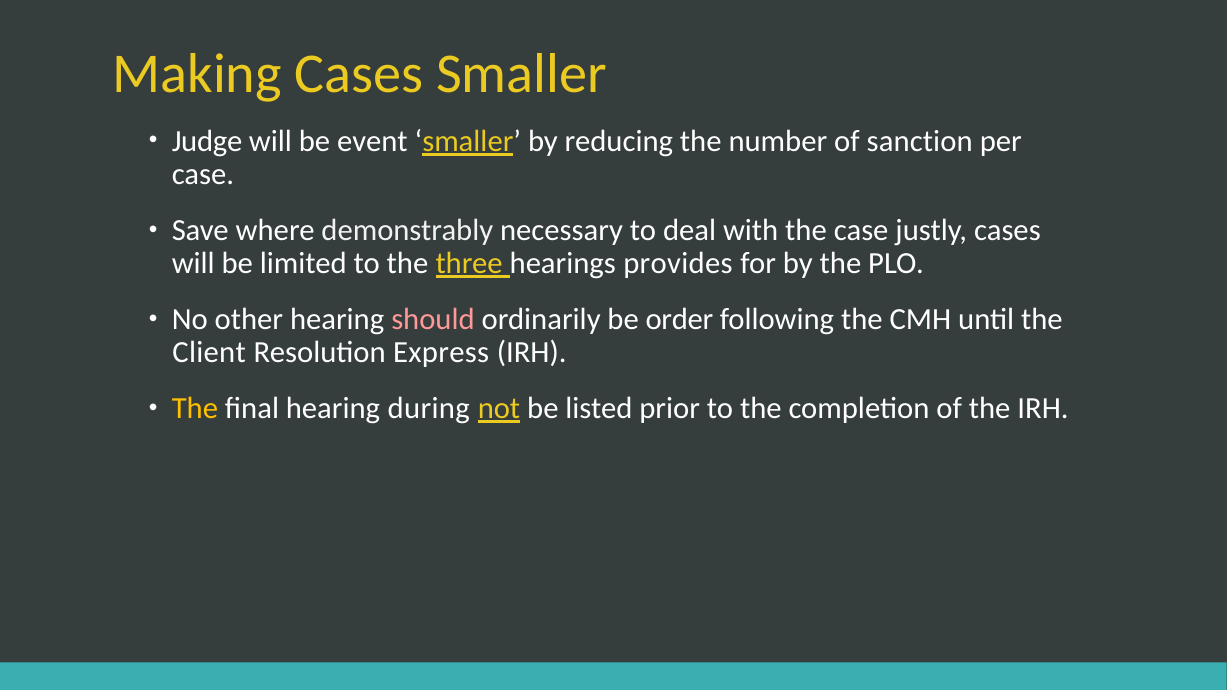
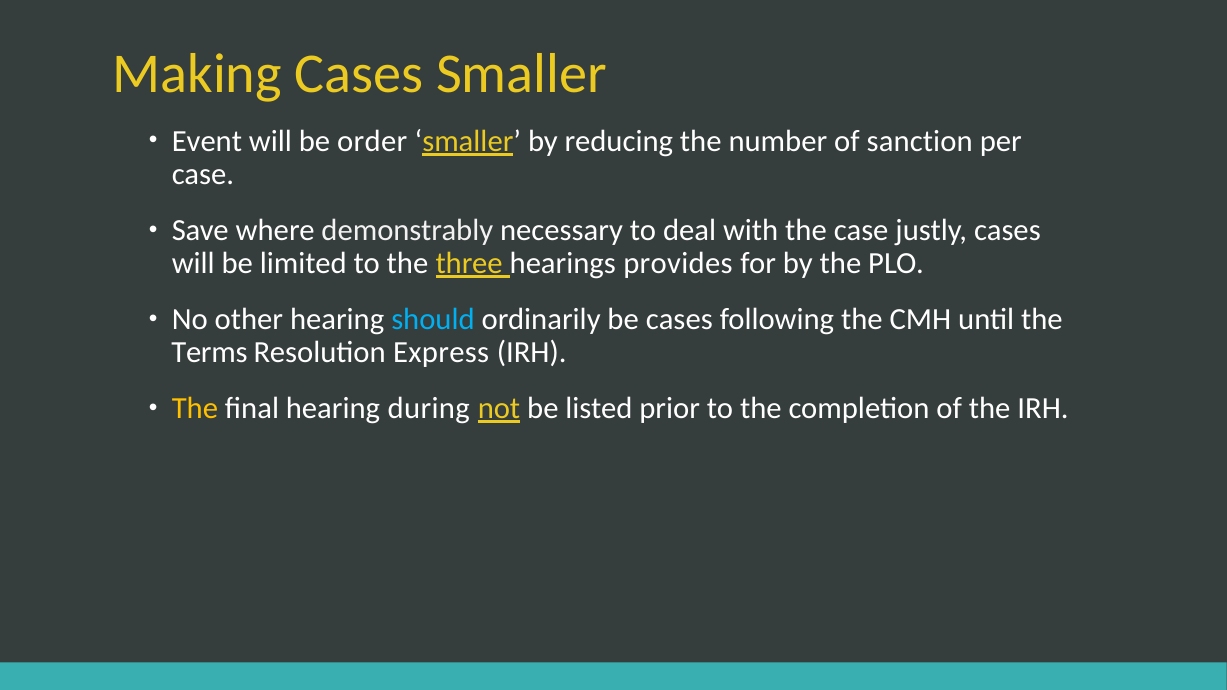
Judge: Judge -> Event
event: event -> order
should colour: pink -> light blue
be order: order -> cases
Client: Client -> Terms
